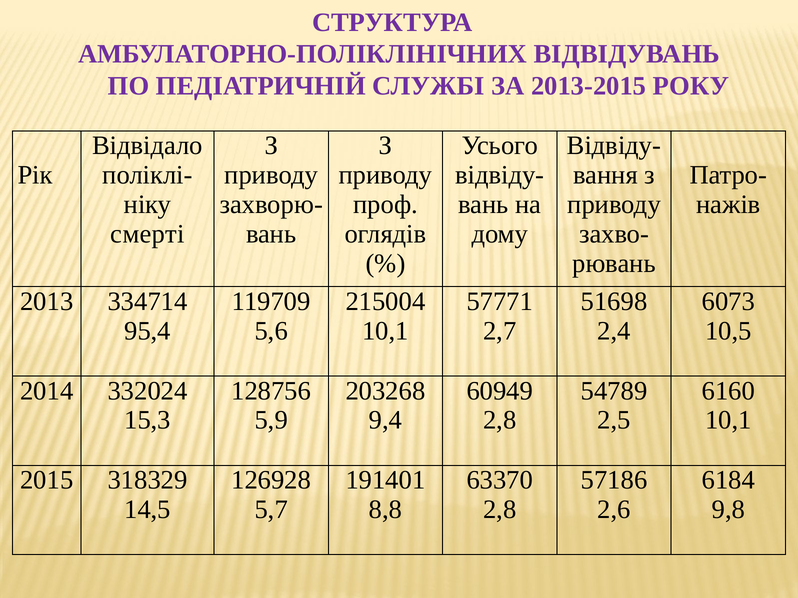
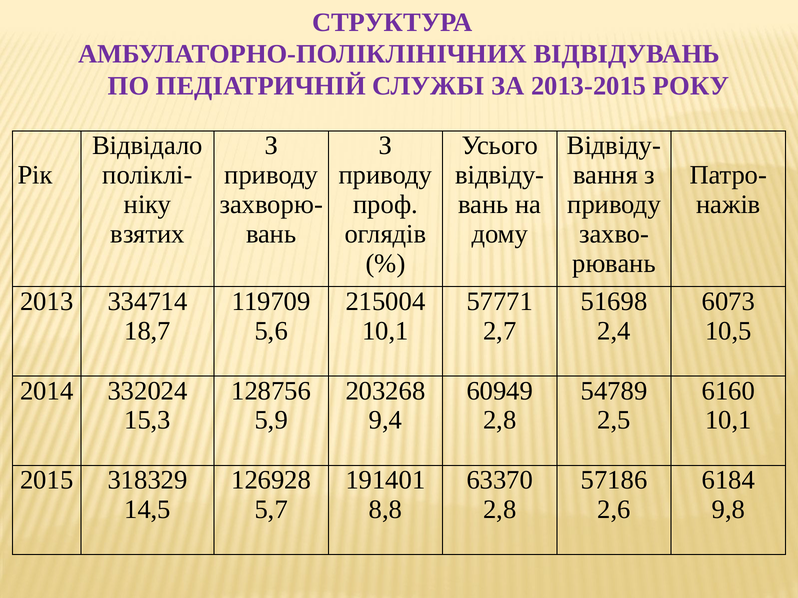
смерті: смерті -> взятих
95,4: 95,4 -> 18,7
